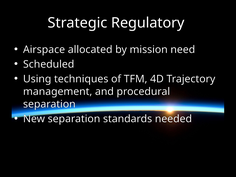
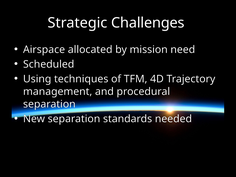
Regulatory: Regulatory -> Challenges
